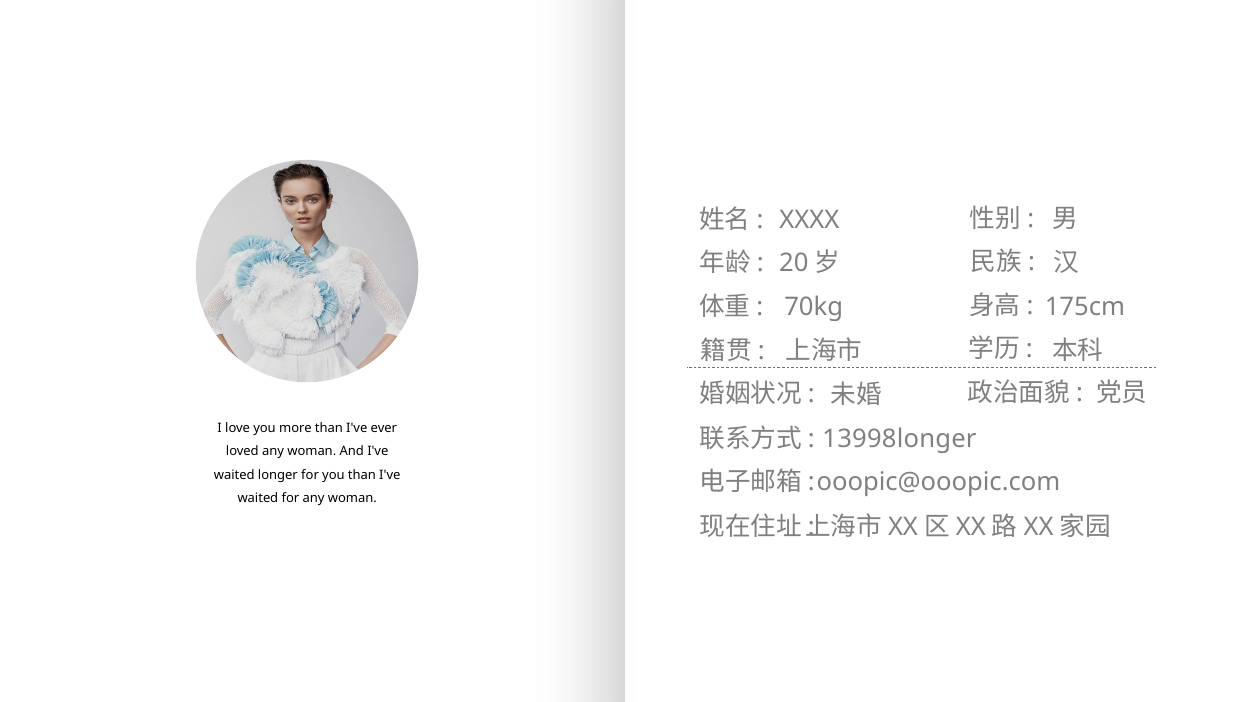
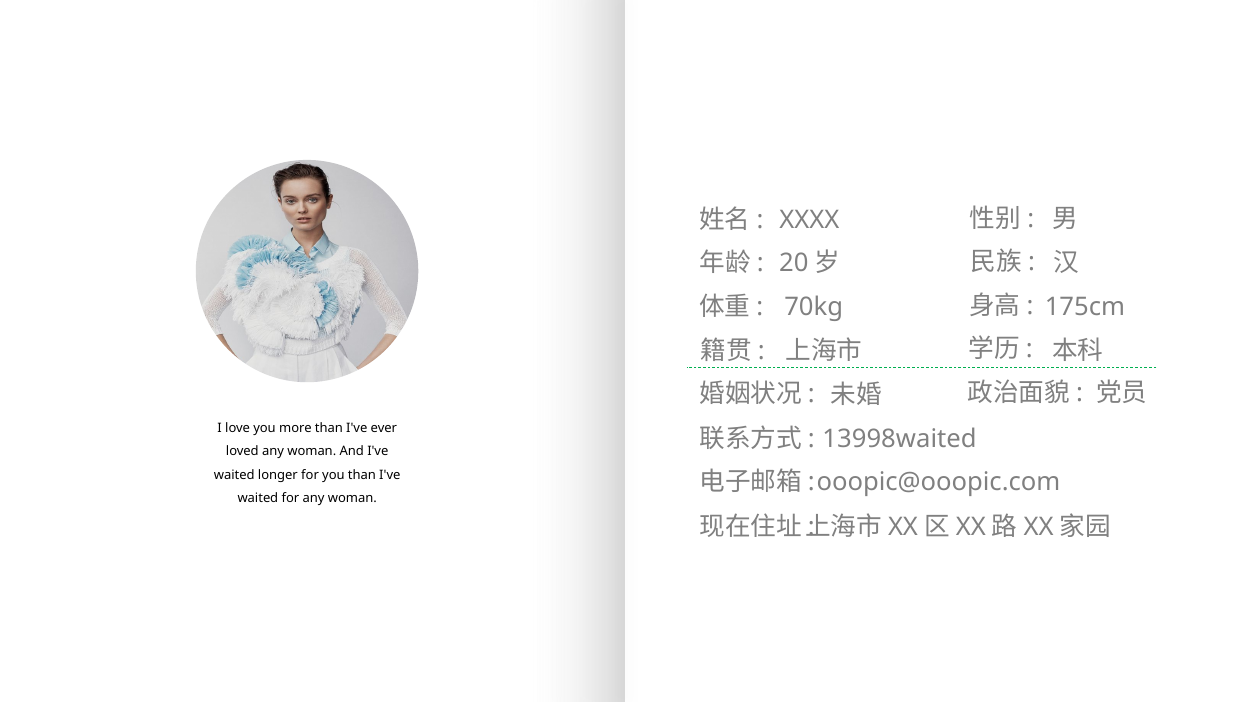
13998longer: 13998longer -> 13998waited
